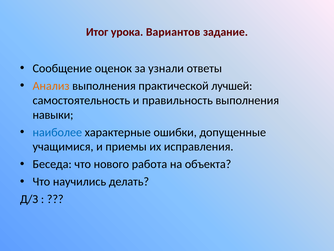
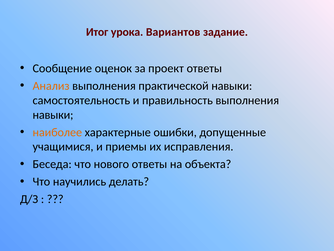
узнали: узнали -> проект
практической лучшей: лучшей -> навыки
наиболее colour: blue -> orange
нового работа: работа -> ответы
